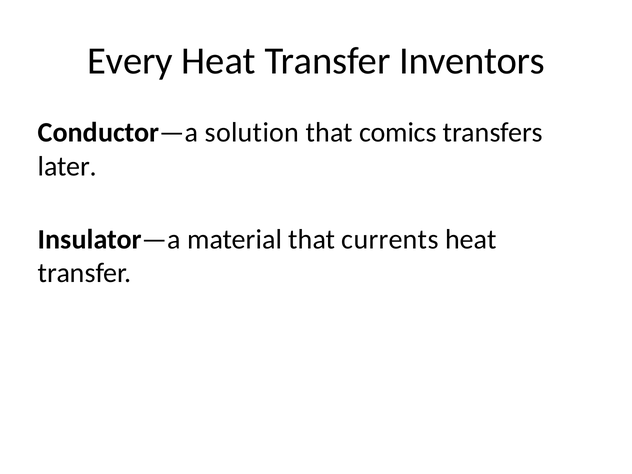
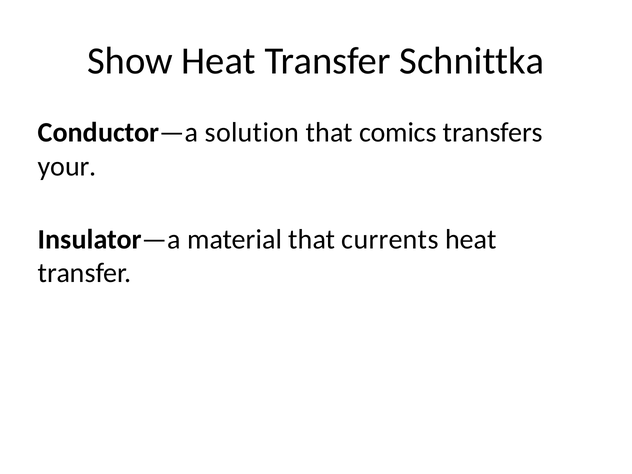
Every: Every -> Show
Inventors: Inventors -> Schnittka
later: later -> your
